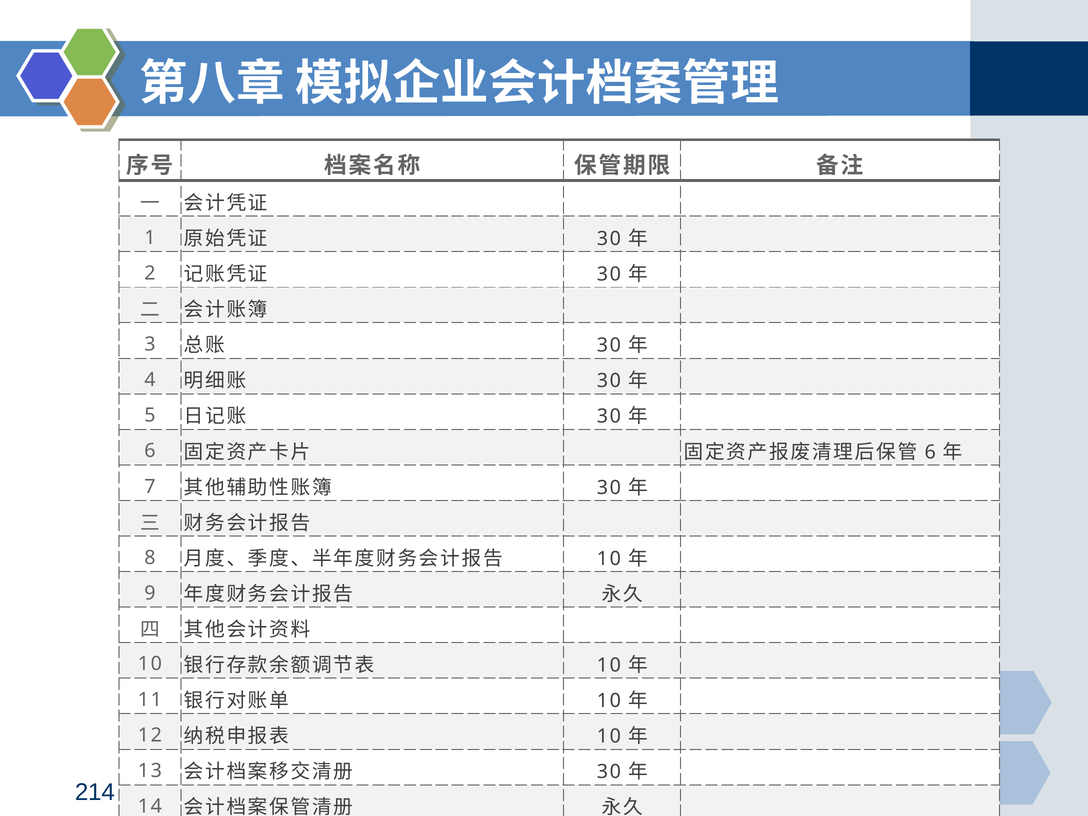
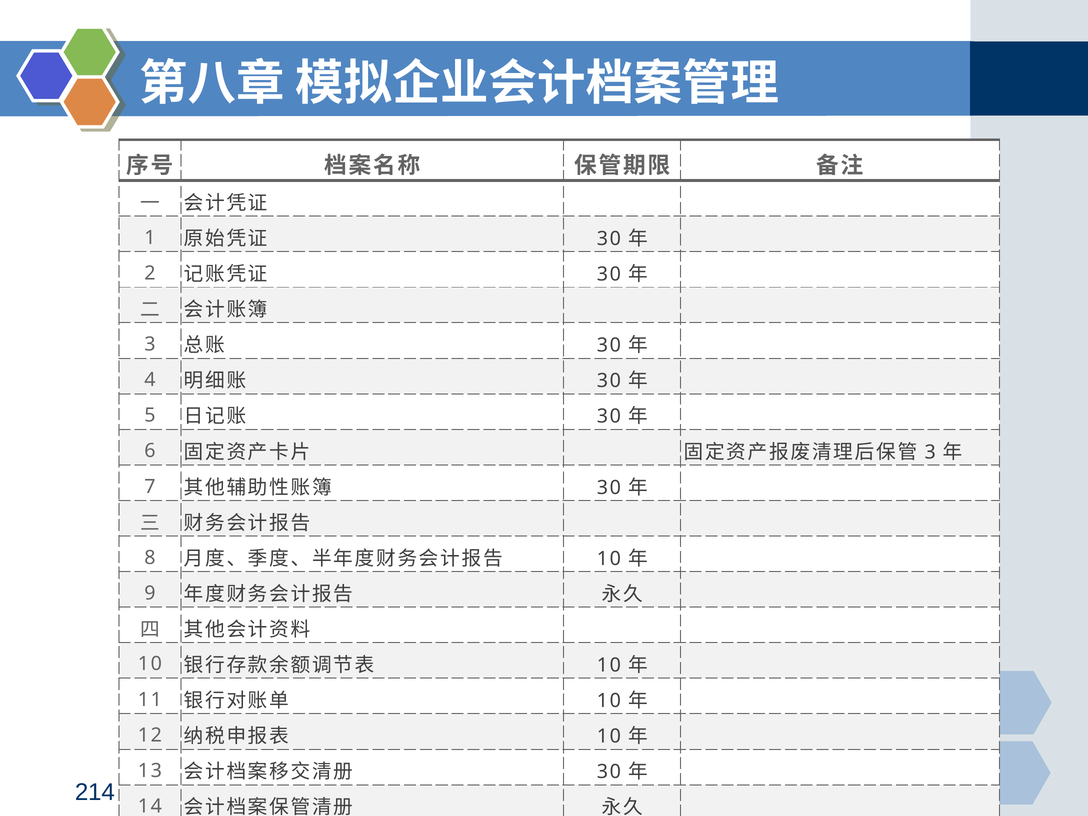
6 at (930, 452): 6 -> 3
